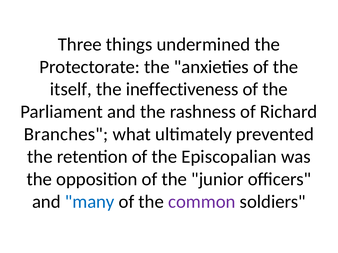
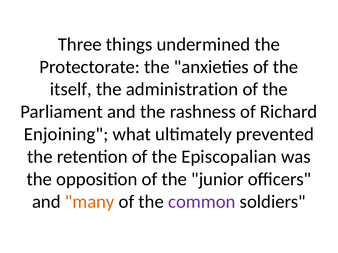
ineffectiveness: ineffectiveness -> administration
Branches: Branches -> Enjoining
many colour: blue -> orange
